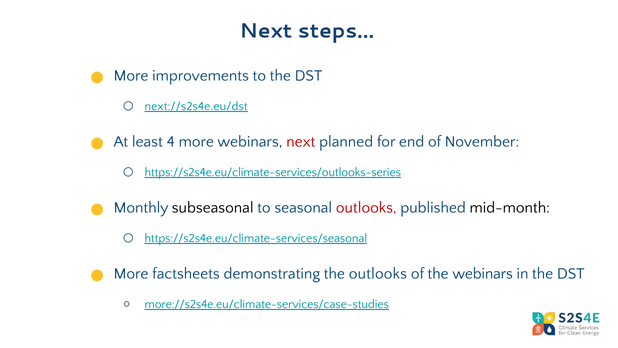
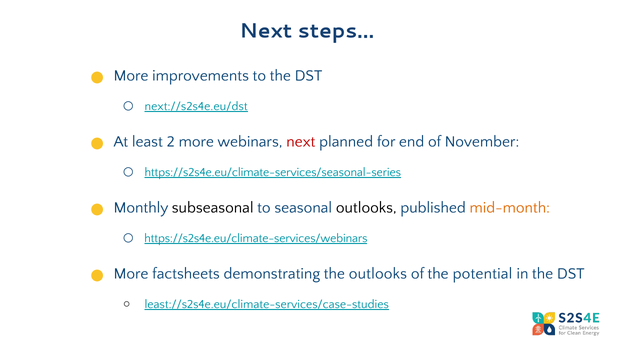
4: 4 -> 2
https://s2s4e.eu/climate-services/outlooks-series: https://s2s4e.eu/climate-services/outlooks-series -> https://s2s4e.eu/climate-services/seasonal-series
outlooks at (366, 207) colour: red -> black
mid-month colour: black -> orange
https://s2s4e.eu/climate-services/seasonal: https://s2s4e.eu/climate-services/seasonal -> https://s2s4e.eu/climate-services/webinars
the webinars: webinars -> potential
more://s2s4e.eu/climate-services/case-studies: more://s2s4e.eu/climate-services/case-studies -> least://s2s4e.eu/climate-services/case-studies
